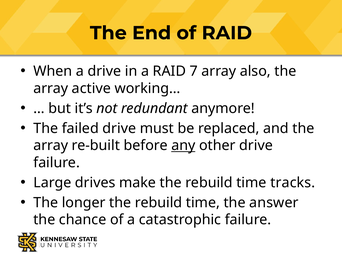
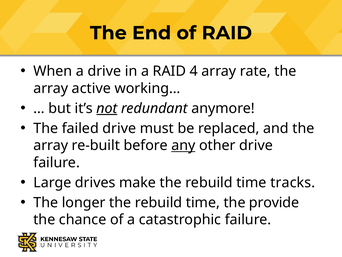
7: 7 -> 4
also: also -> rate
not underline: none -> present
answer: answer -> provide
